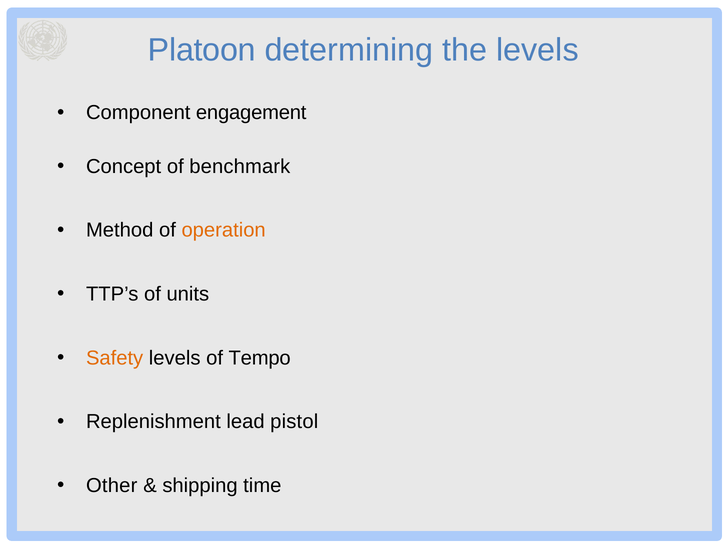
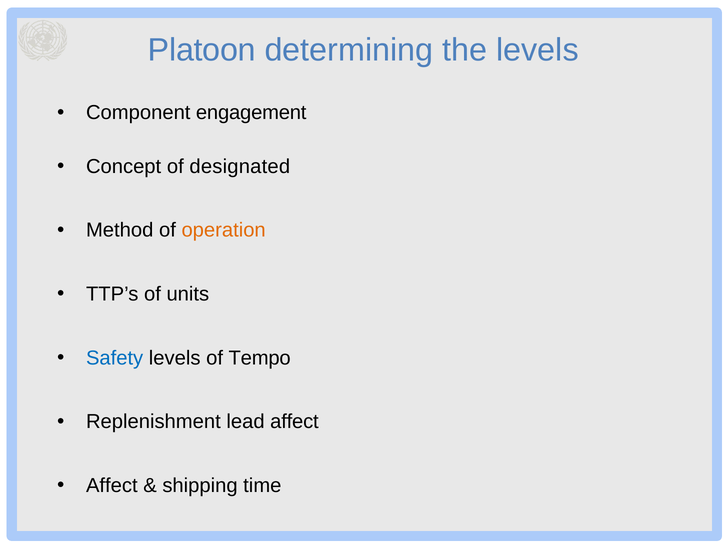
benchmark: benchmark -> designated
Safety colour: orange -> blue
lead pistol: pistol -> affect
Other at (112, 486): Other -> Affect
